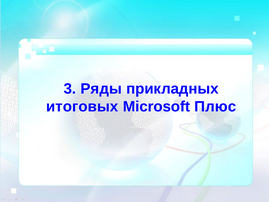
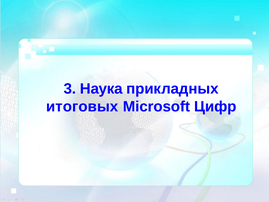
Ряды: Ряды -> Наука
Плюс: Плюс -> Цифр
